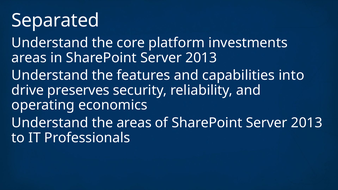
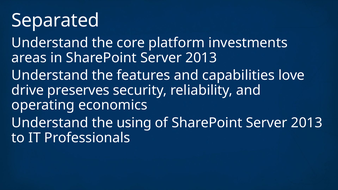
into: into -> love
the areas: areas -> using
